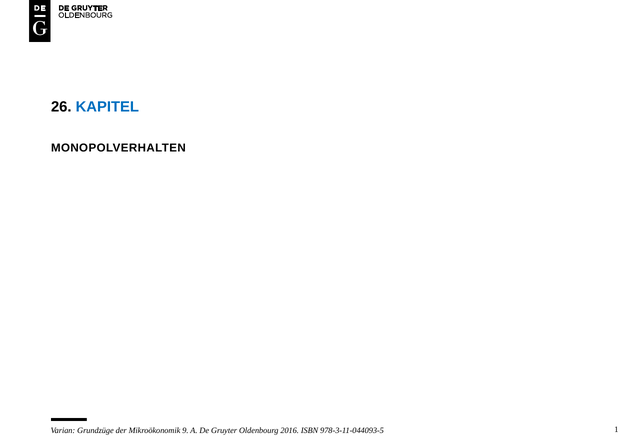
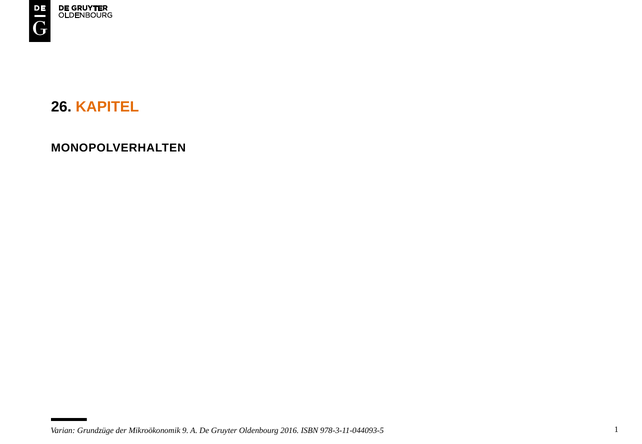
KAPITEL colour: blue -> orange
